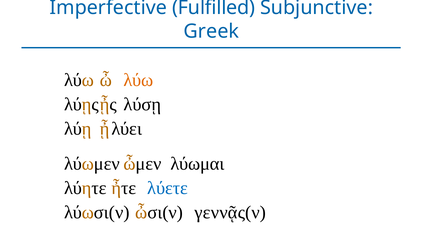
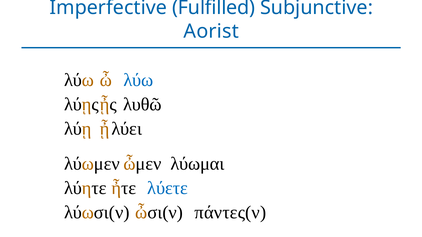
Greek: Greek -> Aorist
λύω at (138, 80) colour: orange -> blue
λύσῃ: λύσῃ -> λυθῶ
γεννᾷς(ν: γεννᾷς(ν -> πάντες(ν
